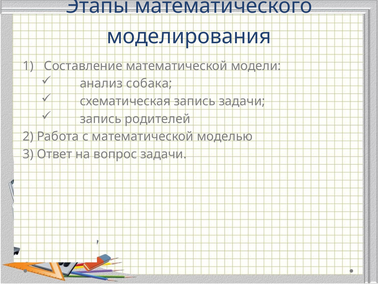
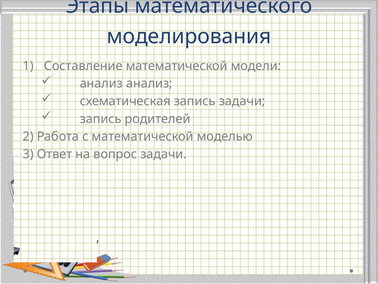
анализ собака: собака -> анализ
